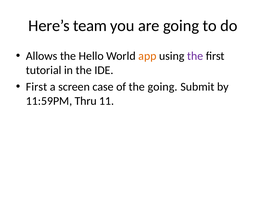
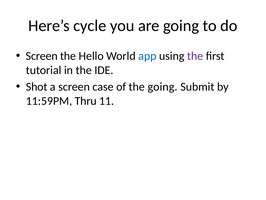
team: team -> cycle
Allows at (42, 56): Allows -> Screen
app colour: orange -> blue
First at (37, 87): First -> Shot
